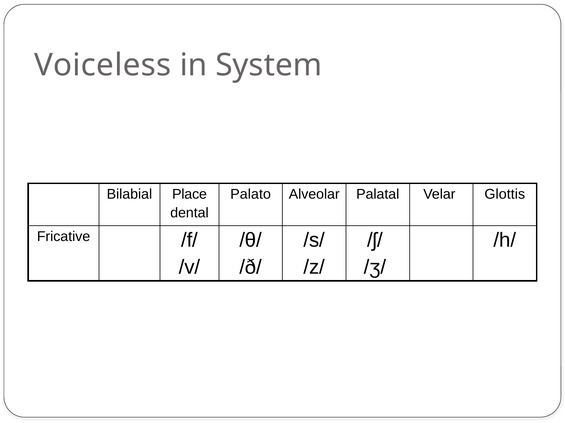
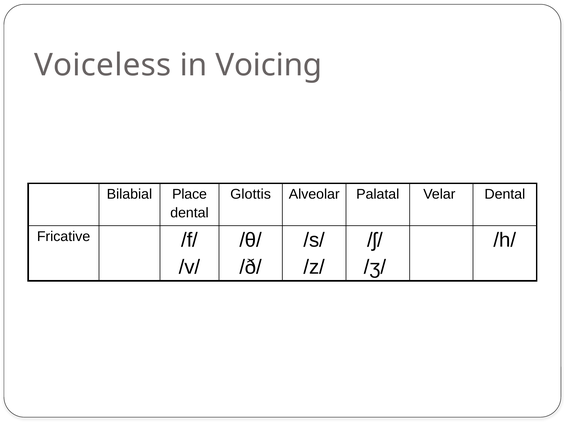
System: System -> Voicing
Palato: Palato -> Glottis
Velar Glottis: Glottis -> Dental
